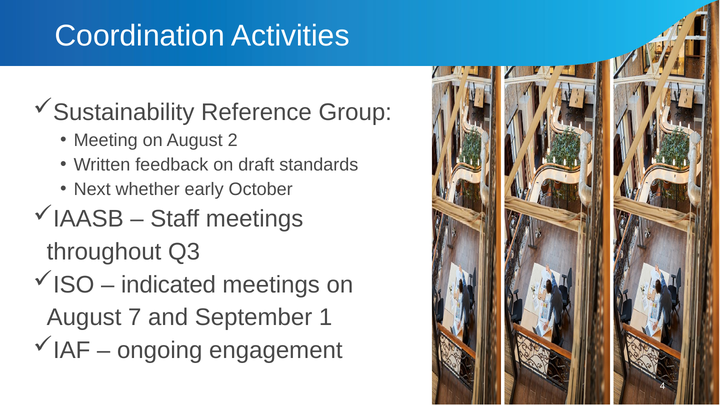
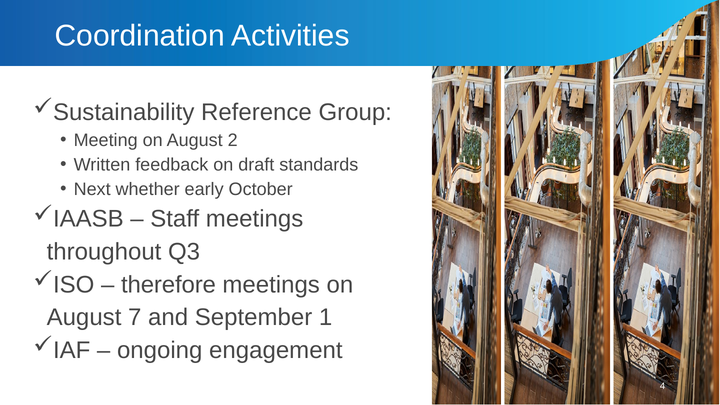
indicated: indicated -> therefore
